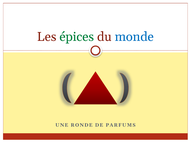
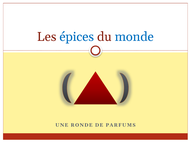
épices colour: green -> blue
